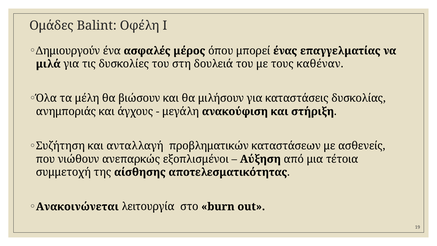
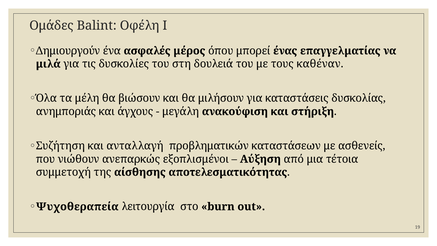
Ανακοινώνεται: Ανακοινώνεται -> Ψυχοθεραπεία
